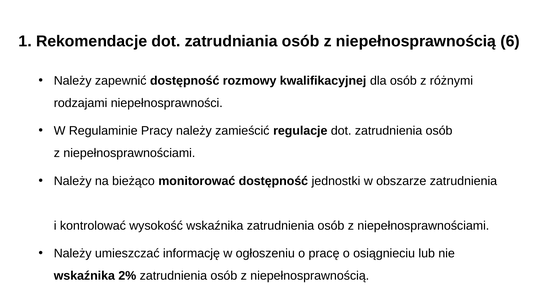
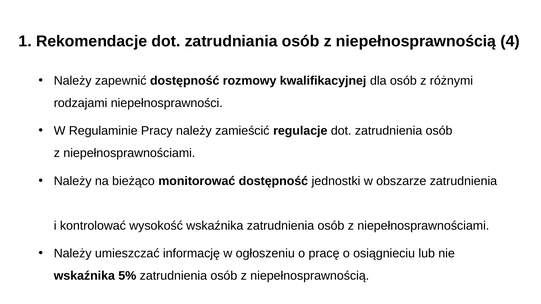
6: 6 -> 4
2%: 2% -> 5%
